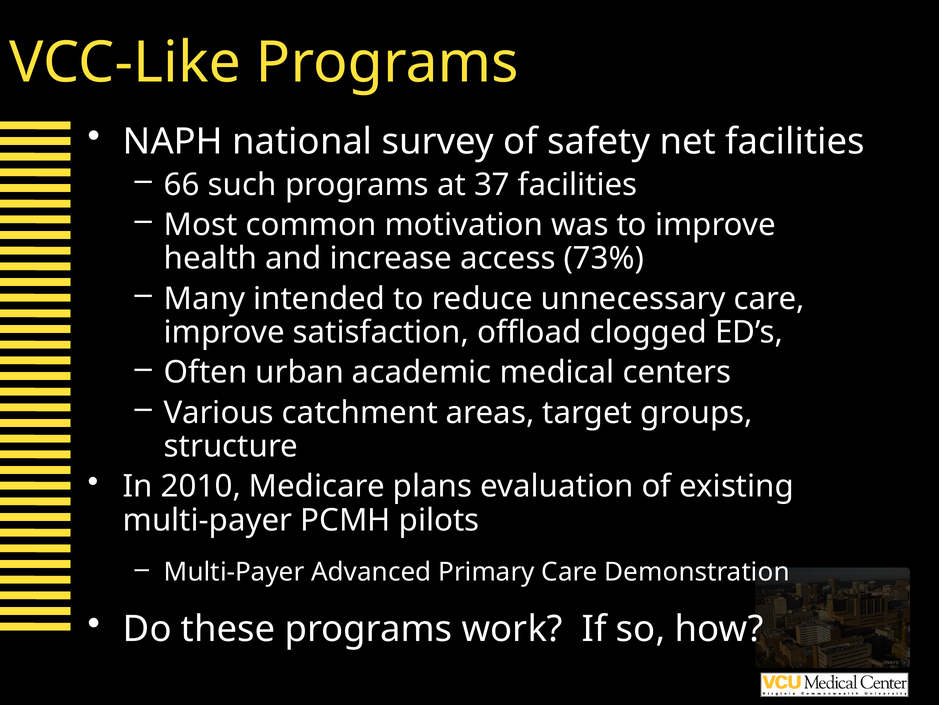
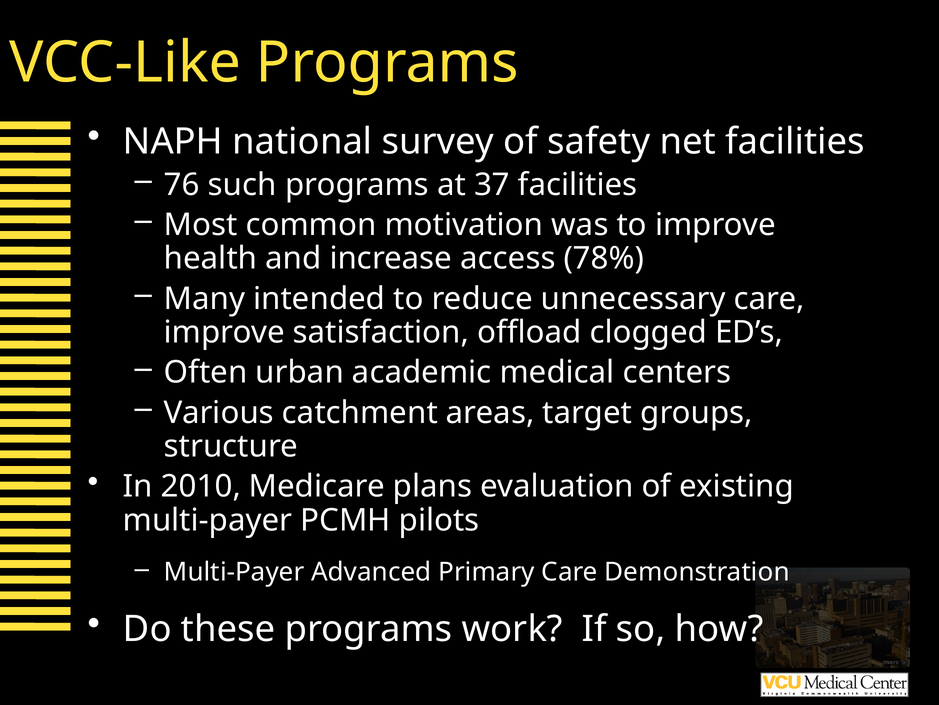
66: 66 -> 76
73%: 73% -> 78%
